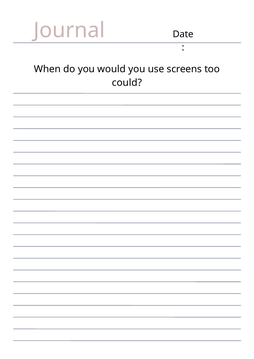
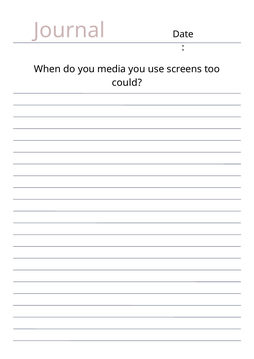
would: would -> media
